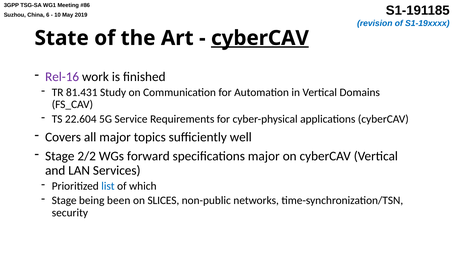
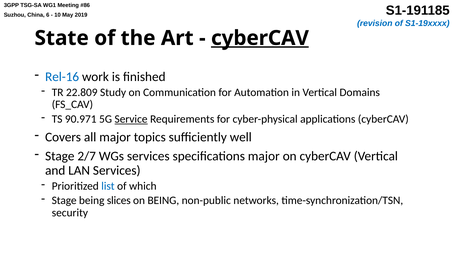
Rel-16 colour: purple -> blue
81.431: 81.431 -> 22.809
22.604: 22.604 -> 90.971
Service underline: none -> present
2/2: 2/2 -> 2/7
WGs forward: forward -> services
been: been -> slices
on SLICES: SLICES -> BEING
